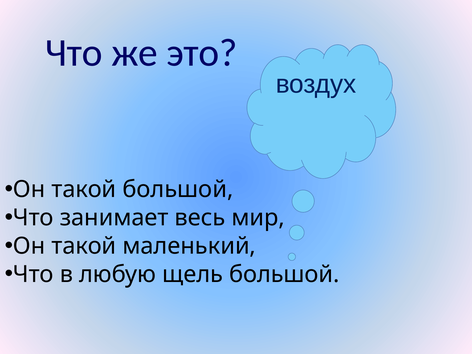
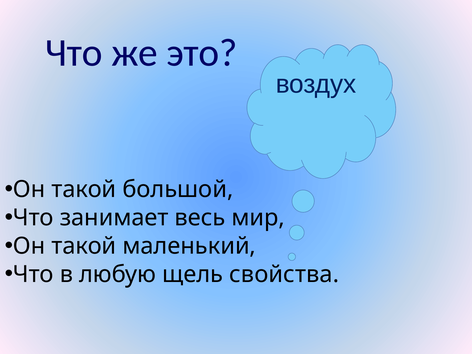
щель большой: большой -> свойства
